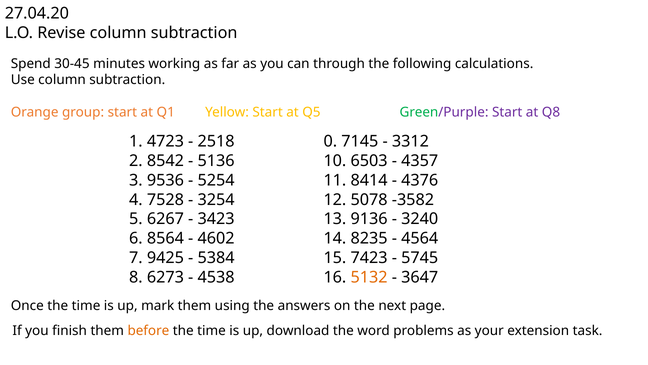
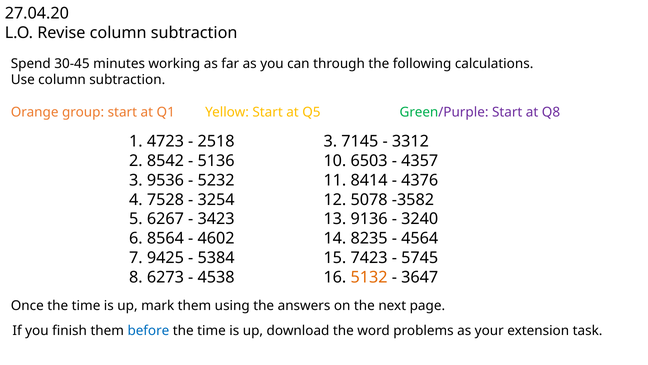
2518 0: 0 -> 3
5254: 5254 -> 5232
before colour: orange -> blue
